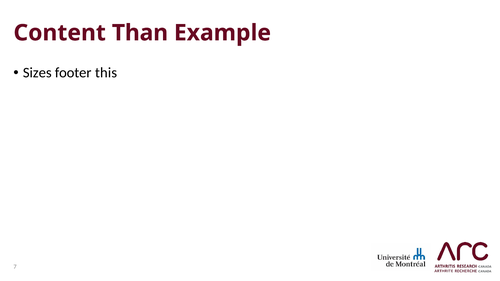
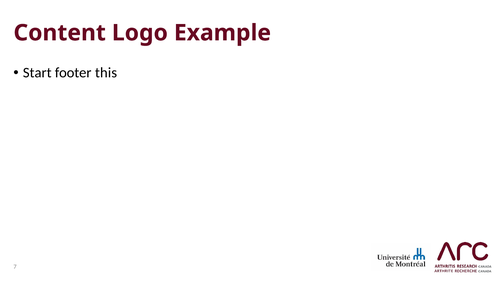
Than: Than -> Logo
Sizes: Sizes -> Start
